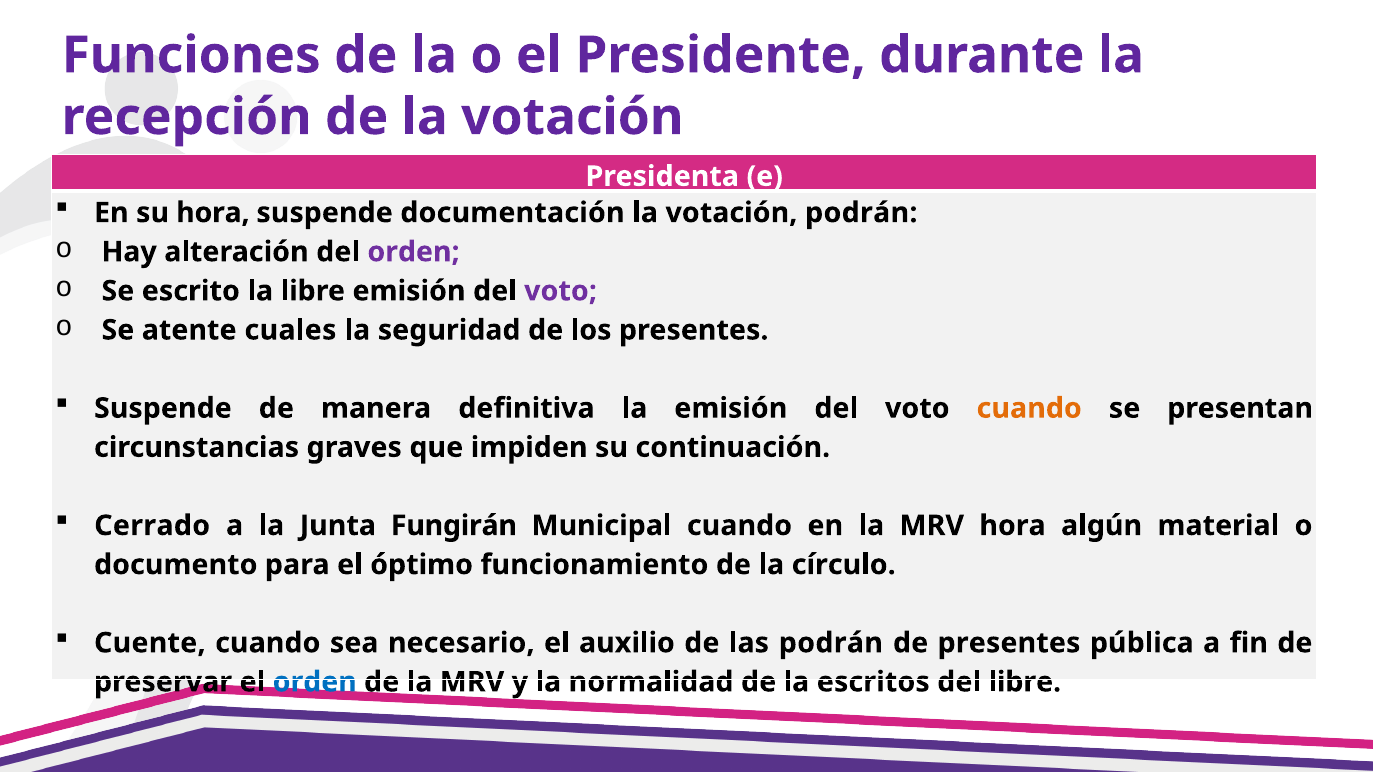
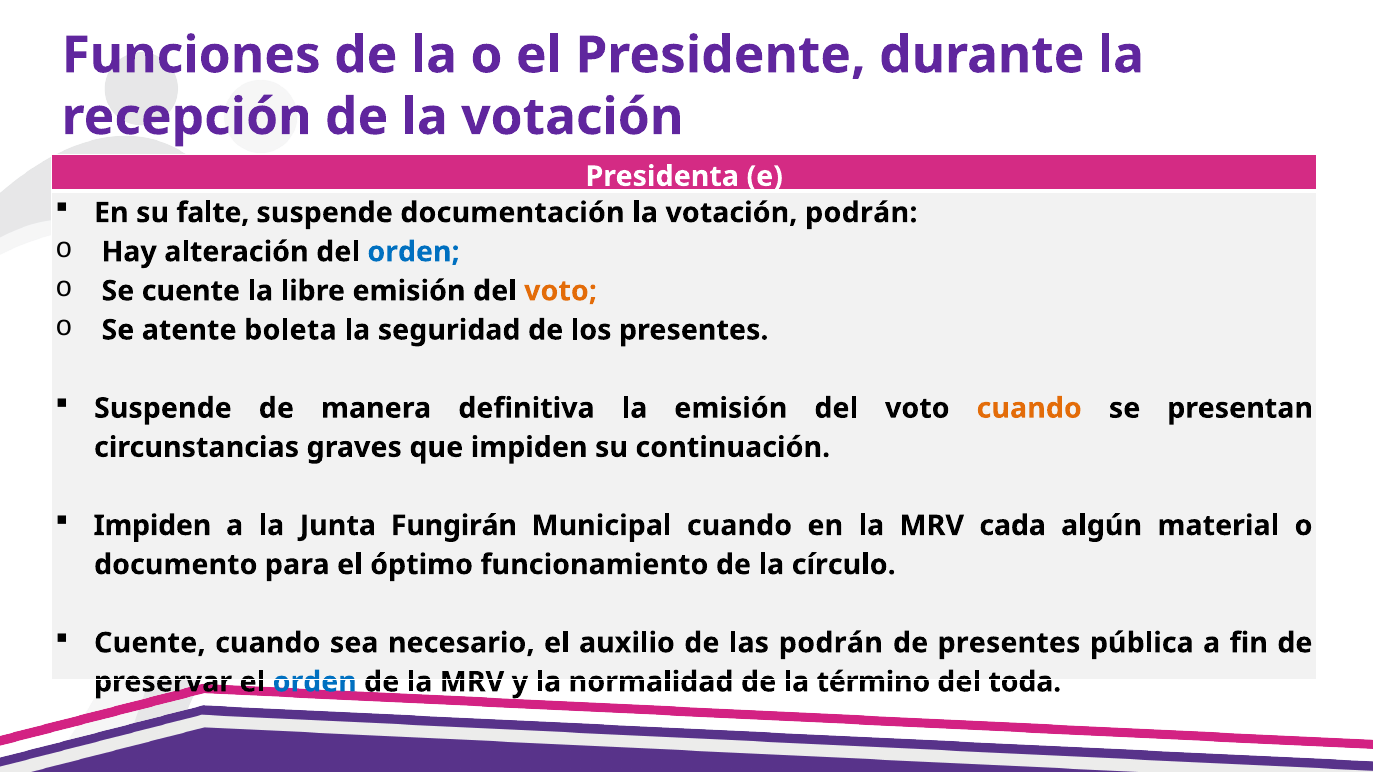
su hora: hora -> falte
orden at (413, 252) colour: purple -> blue
Se escrito: escrito -> cuente
voto at (561, 291) colour: purple -> orange
cuales: cuales -> boleta
Cerrado at (152, 526): Cerrado -> Impiden
MRV hora: hora -> cada
escritos: escritos -> término
del libre: libre -> toda
